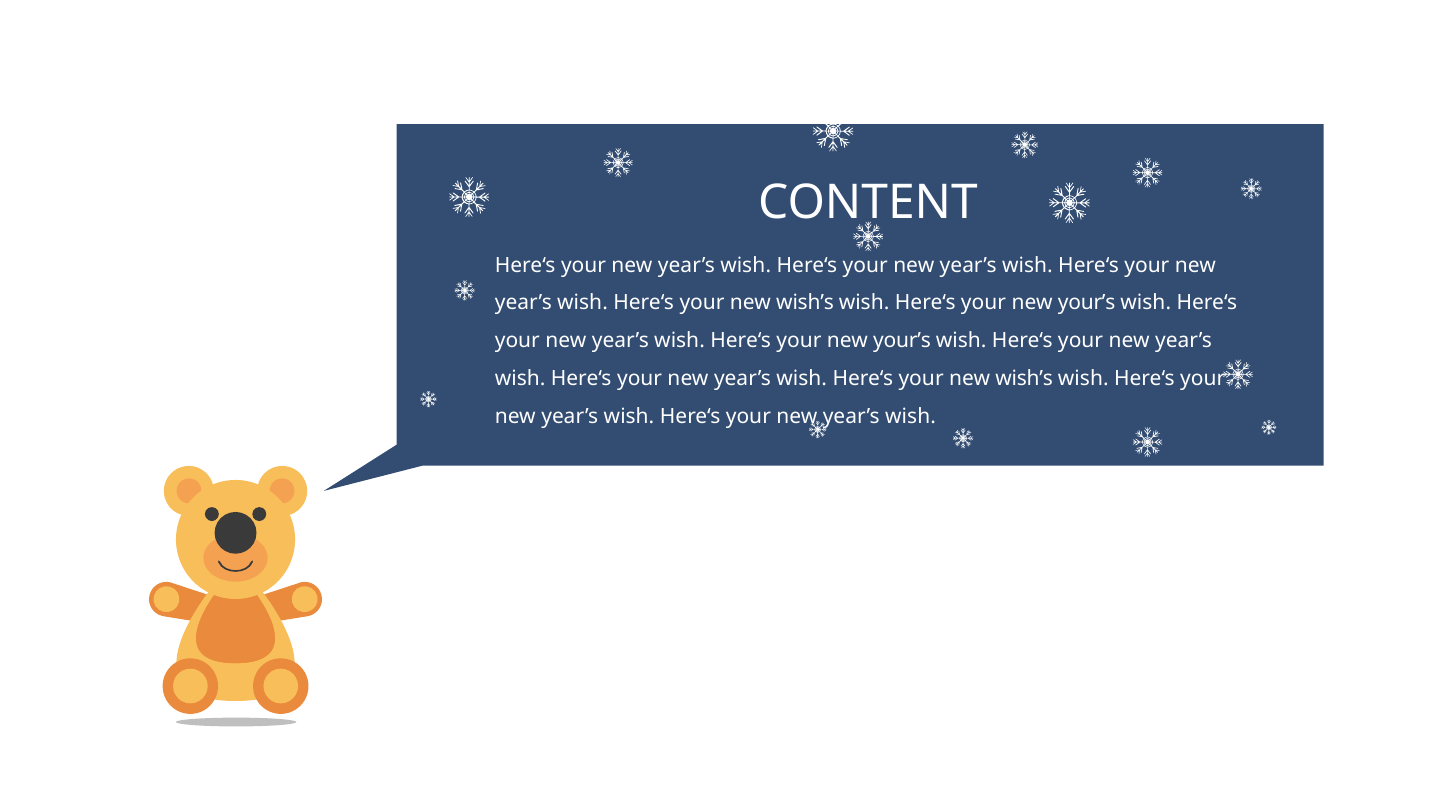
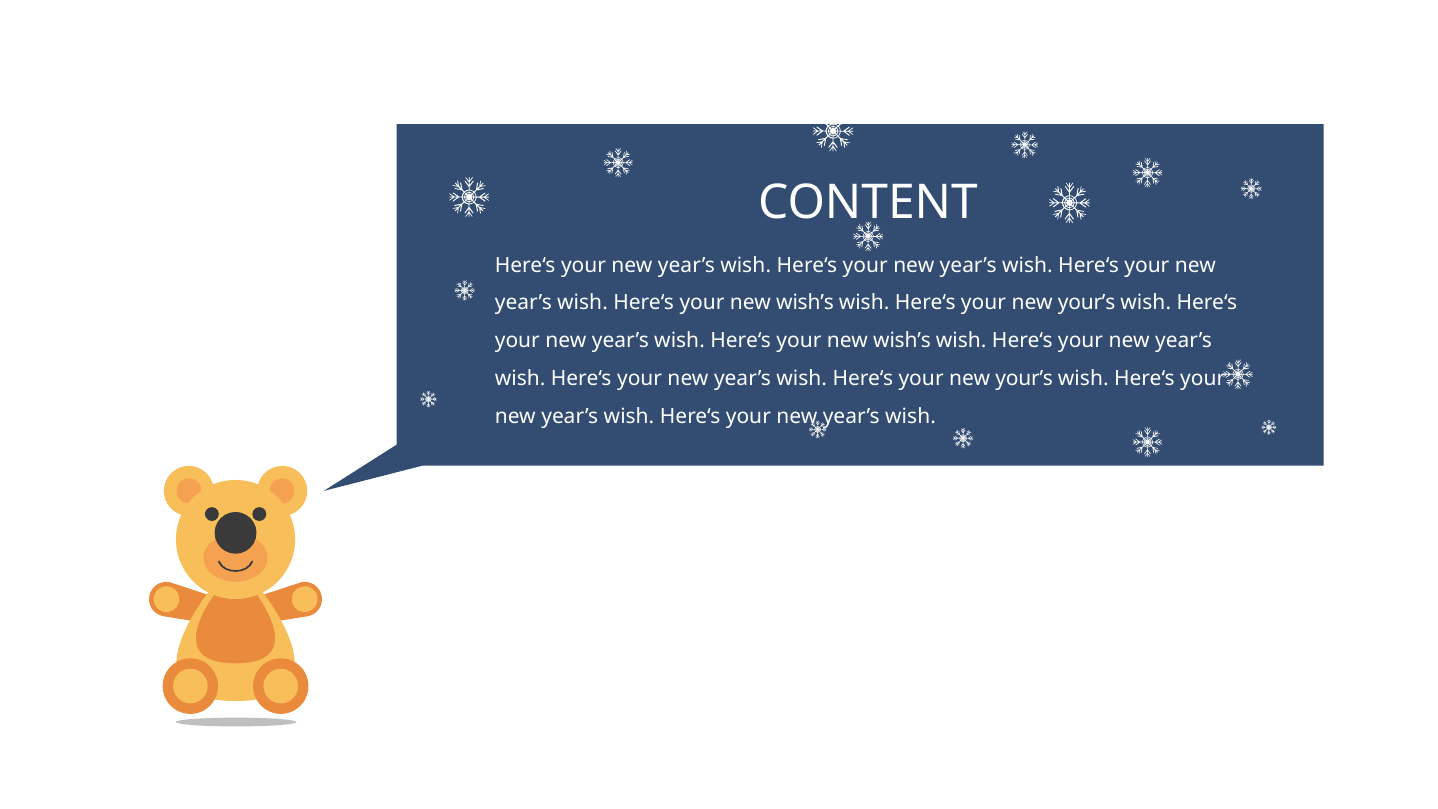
your’s at (902, 341): your’s -> wish’s
wish’s at (1024, 378): wish’s -> your’s
